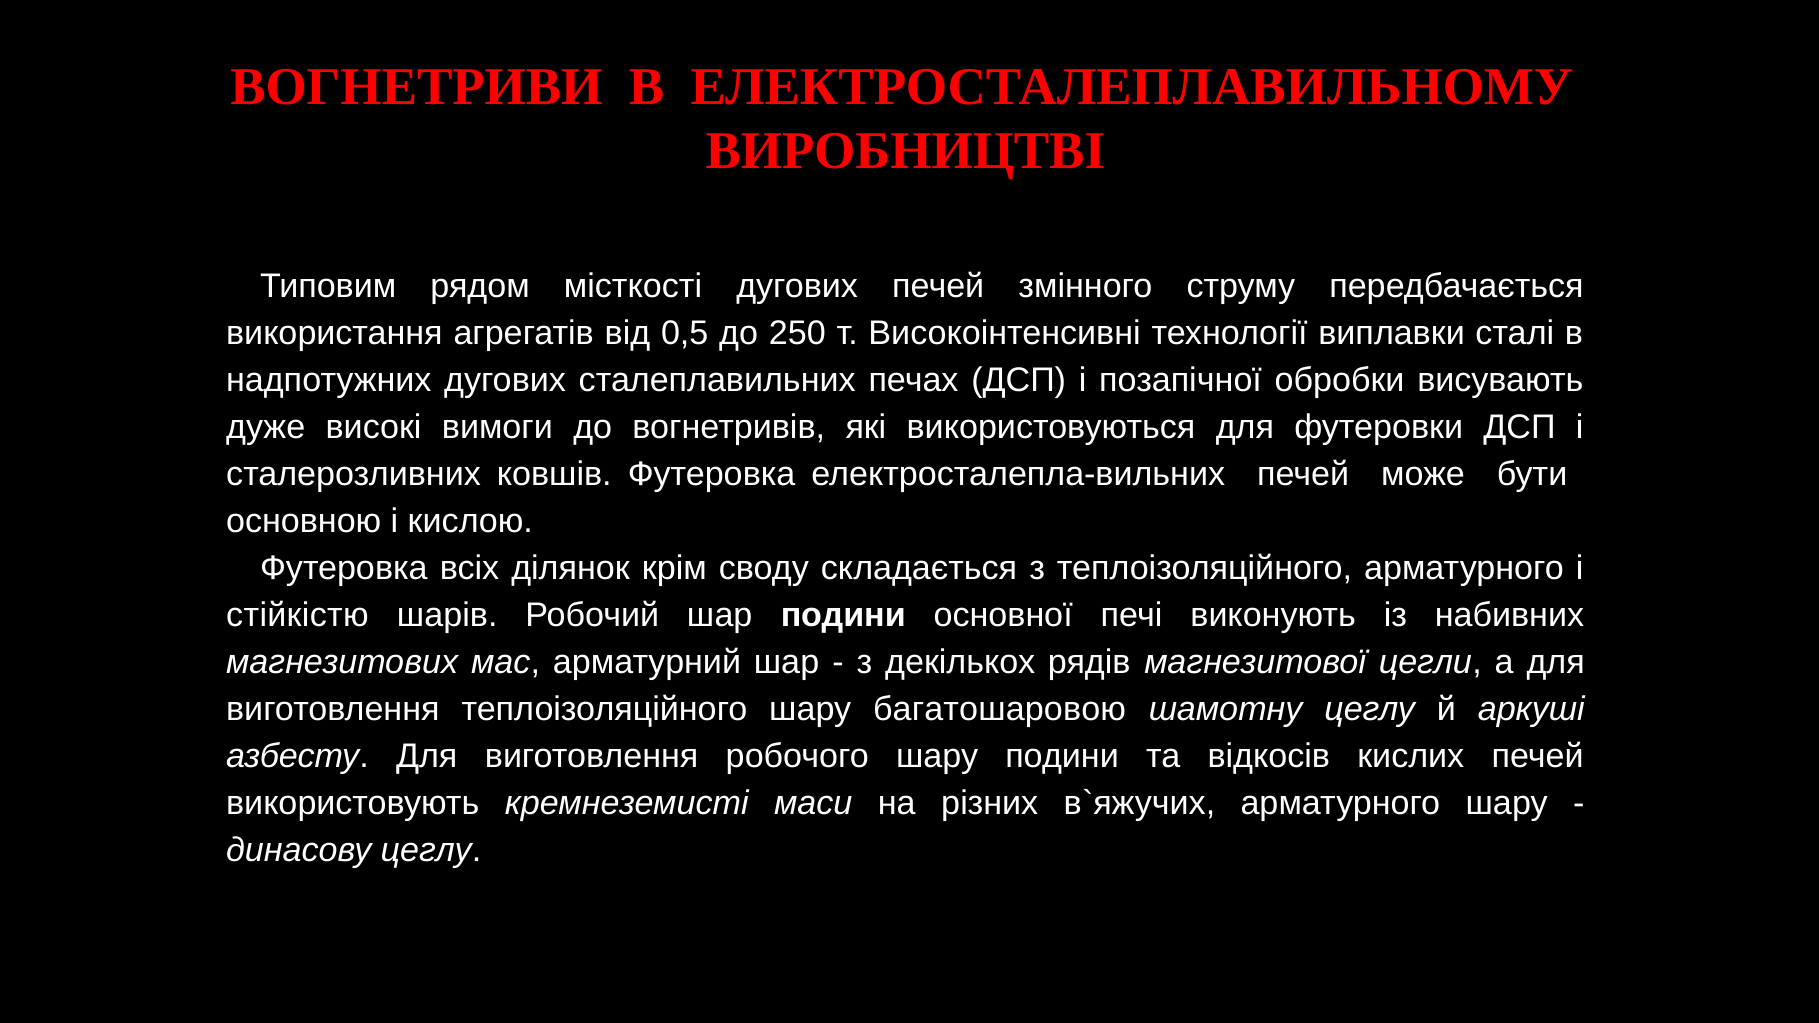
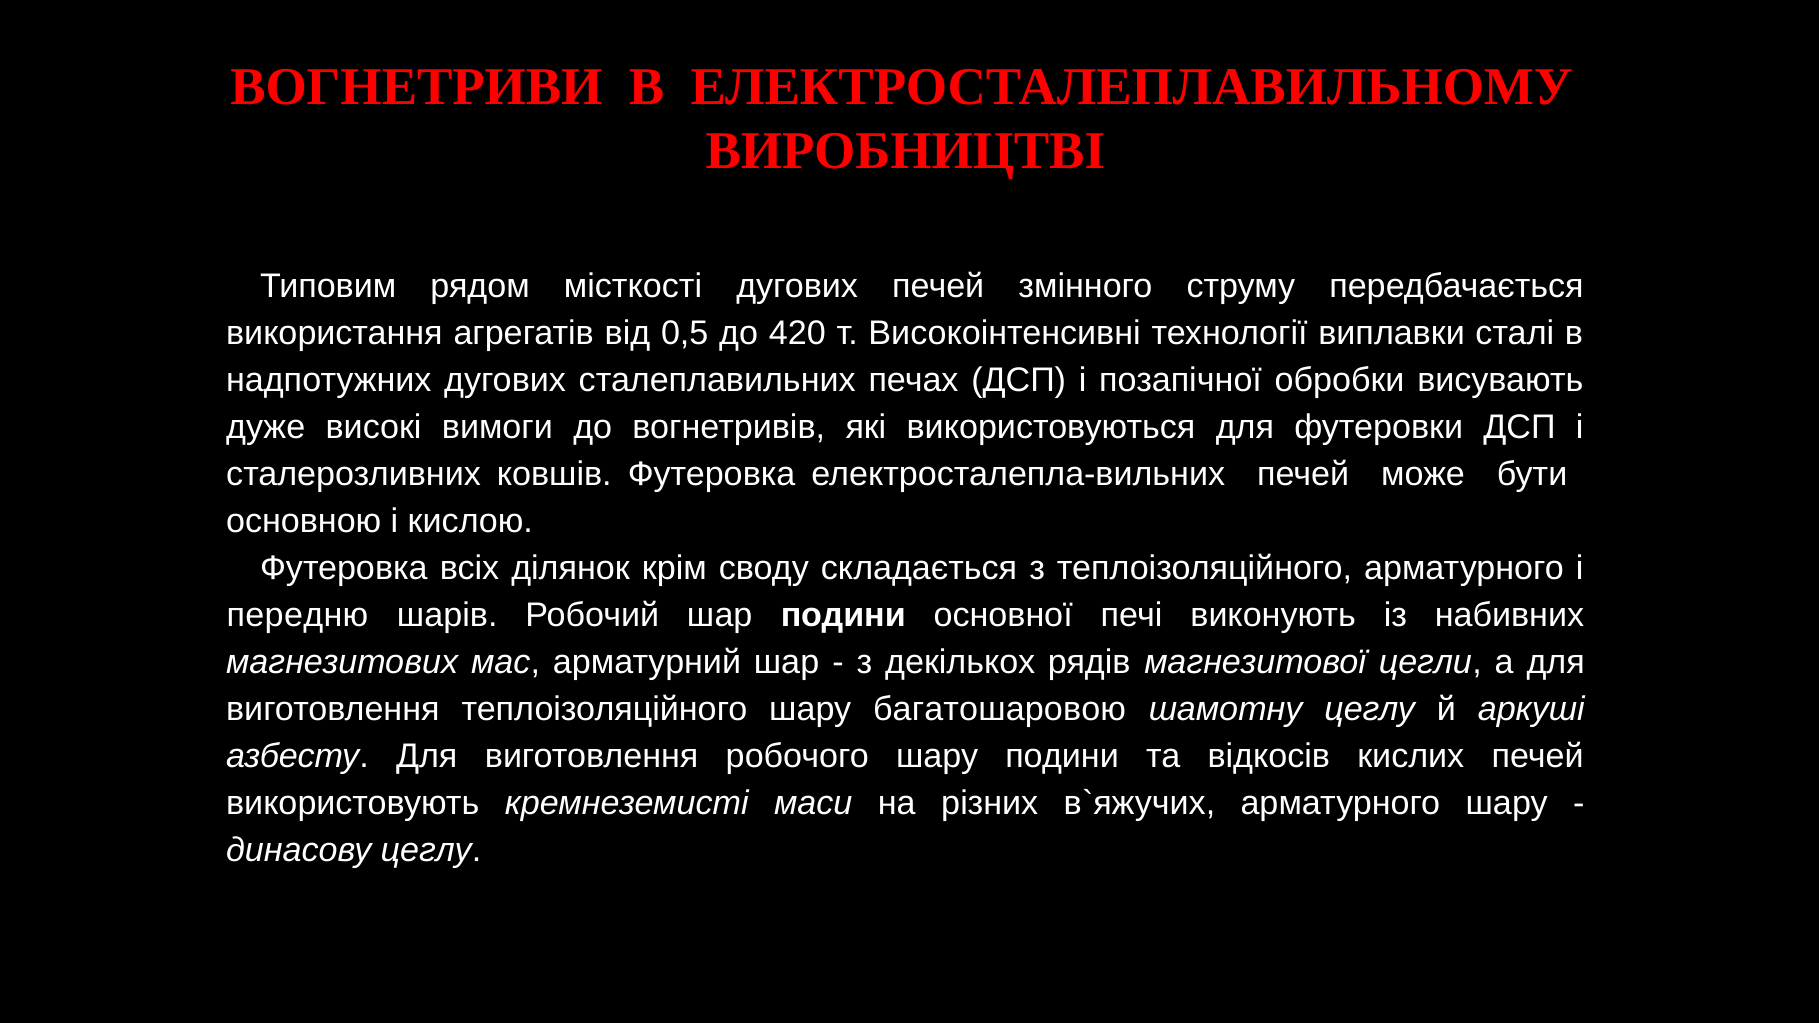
250: 250 -> 420
стійкістю: стійкістю -> передню
